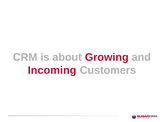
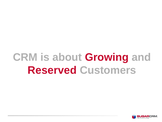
Incoming: Incoming -> Reserved
